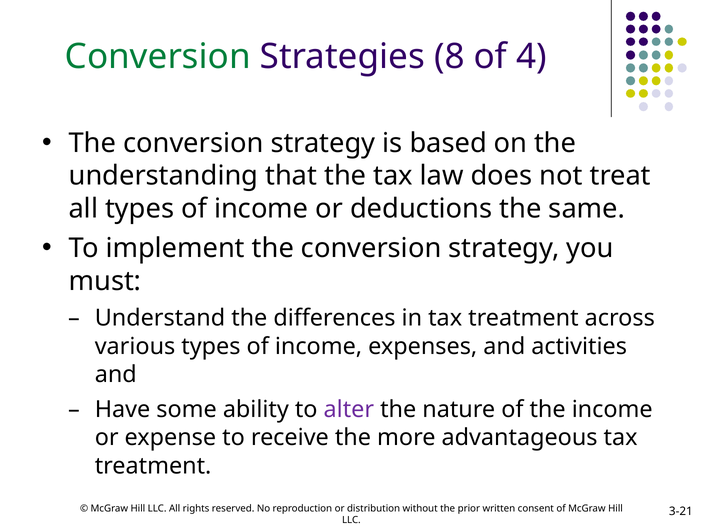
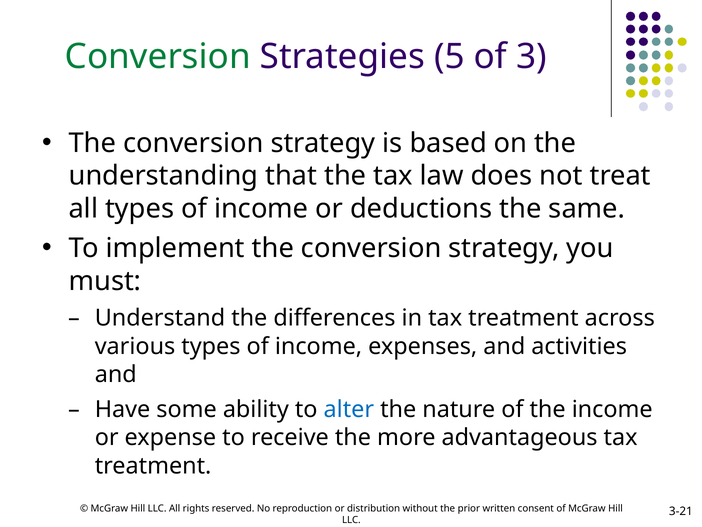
8: 8 -> 5
4: 4 -> 3
alter colour: purple -> blue
